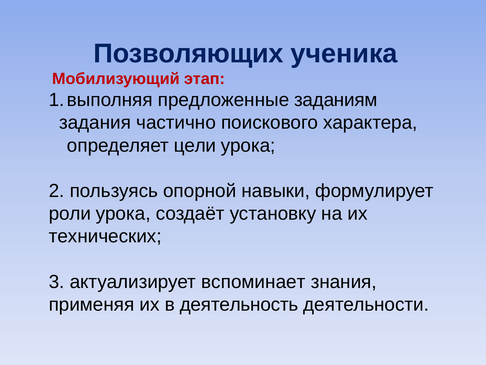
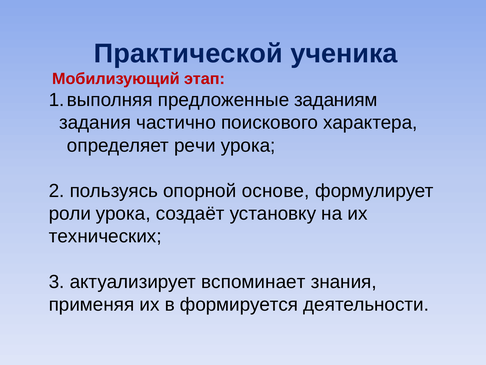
Позволяющих: Позволяющих -> Практической
цели: цели -> речи
навыки: навыки -> основе
деятельность: деятельность -> формируется
